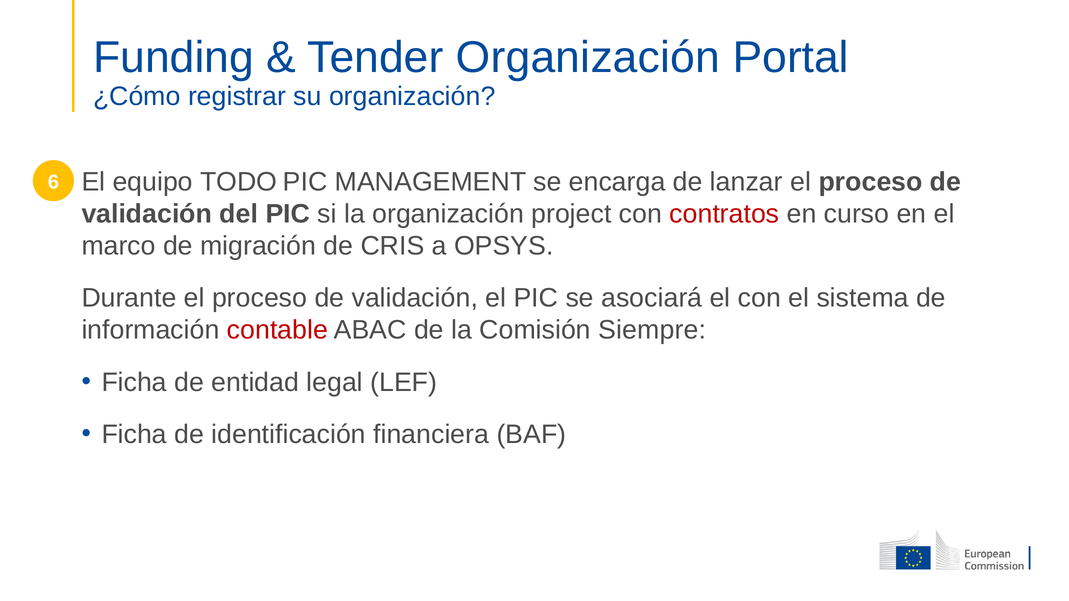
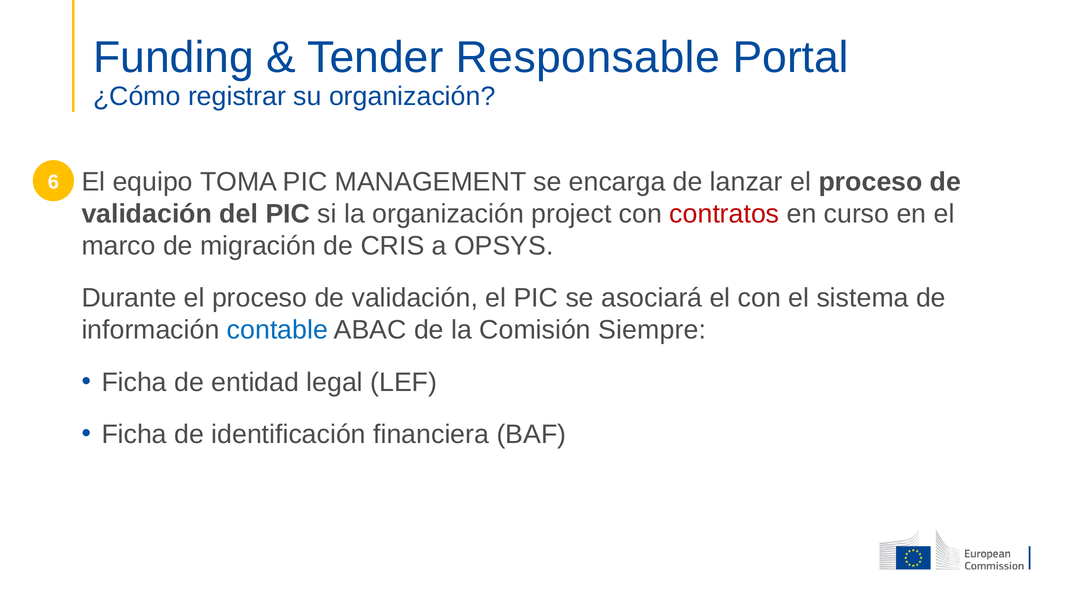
Tender Organización: Organización -> Responsable
TODO: TODO -> TOMA
contable colour: red -> blue
